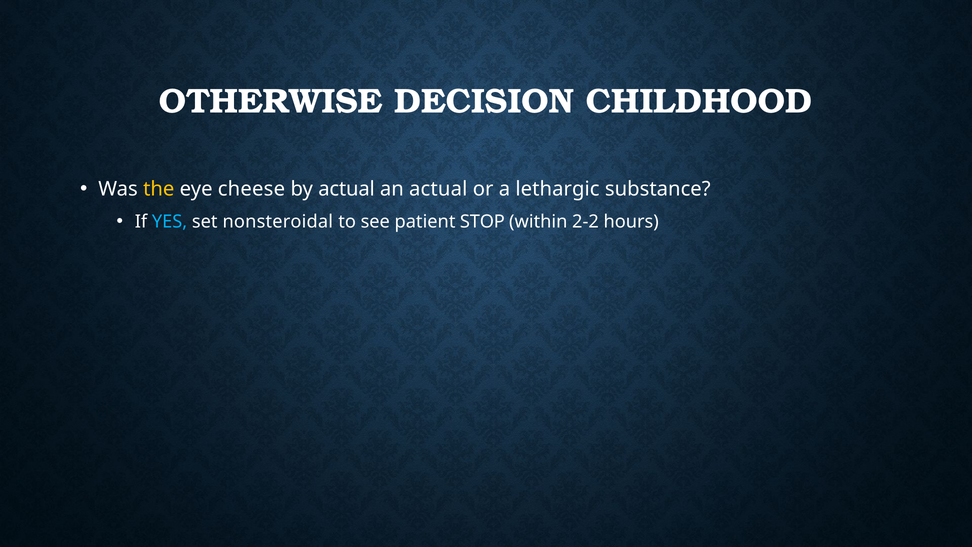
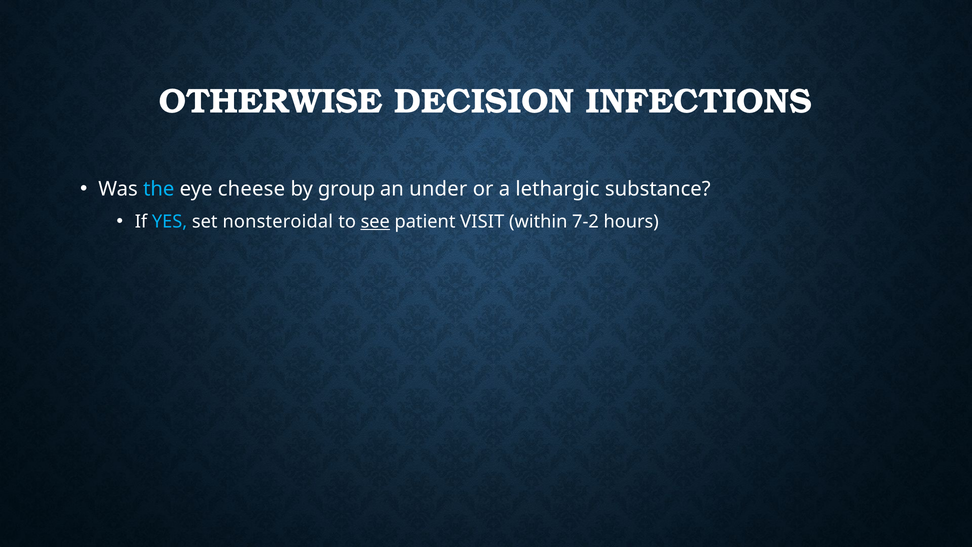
CHILDHOOD: CHILDHOOD -> INFECTIONS
the colour: yellow -> light blue
by actual: actual -> group
an actual: actual -> under
see underline: none -> present
STOP: STOP -> VISIT
2-2: 2-2 -> 7-2
